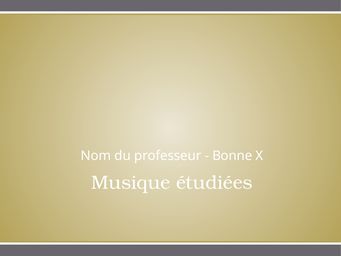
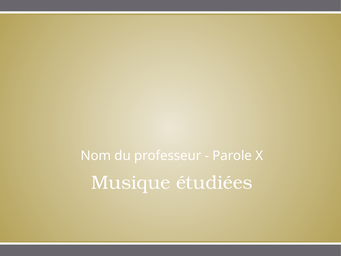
Bonne: Bonne -> Parole
